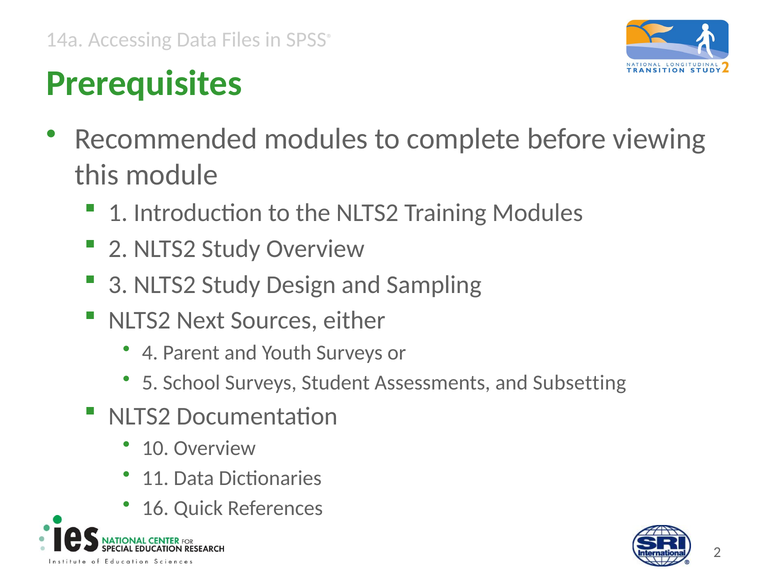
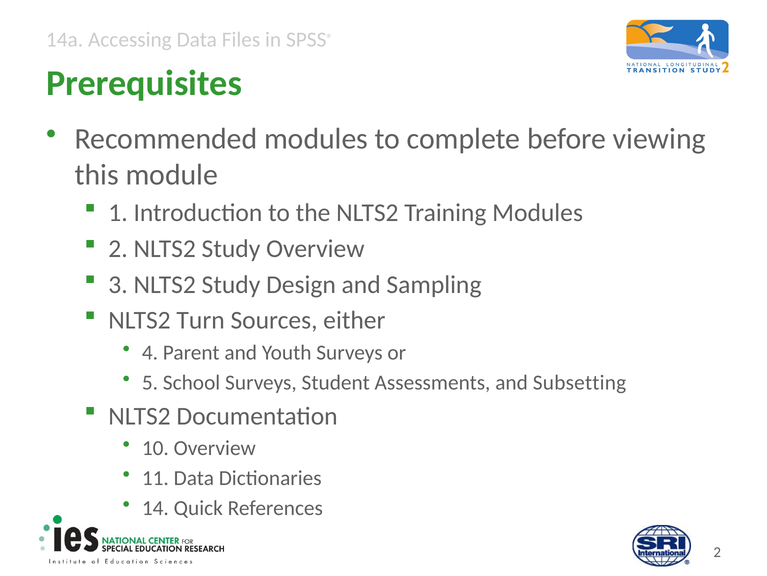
Next: Next -> Turn
16: 16 -> 14
